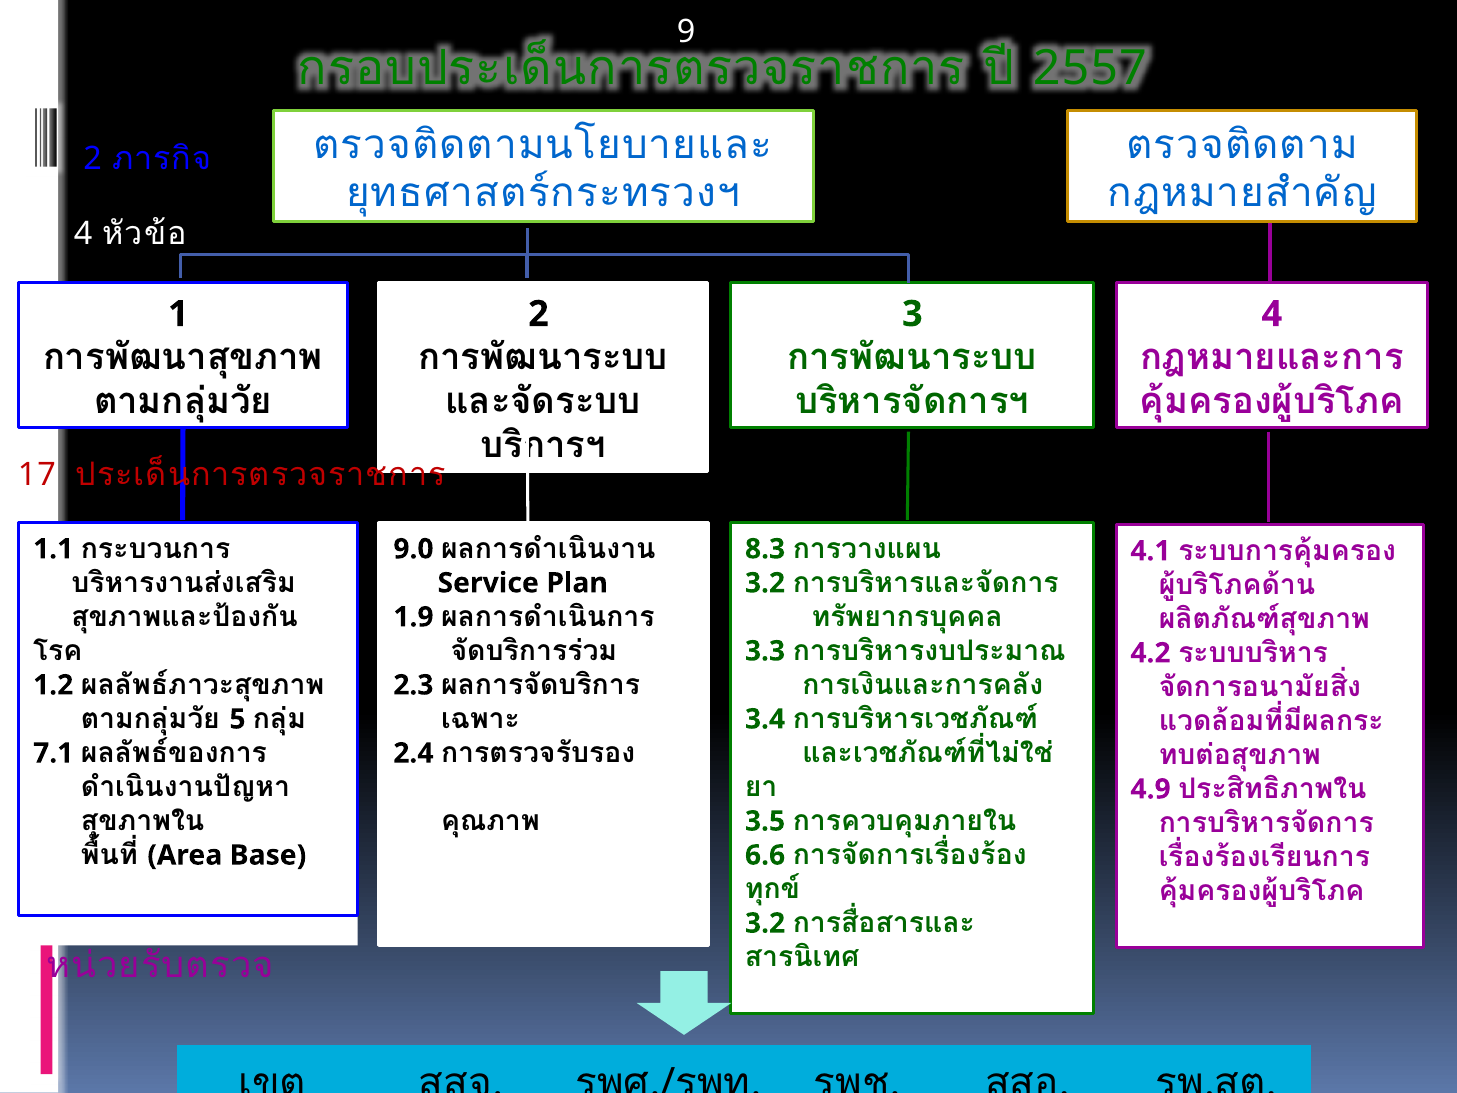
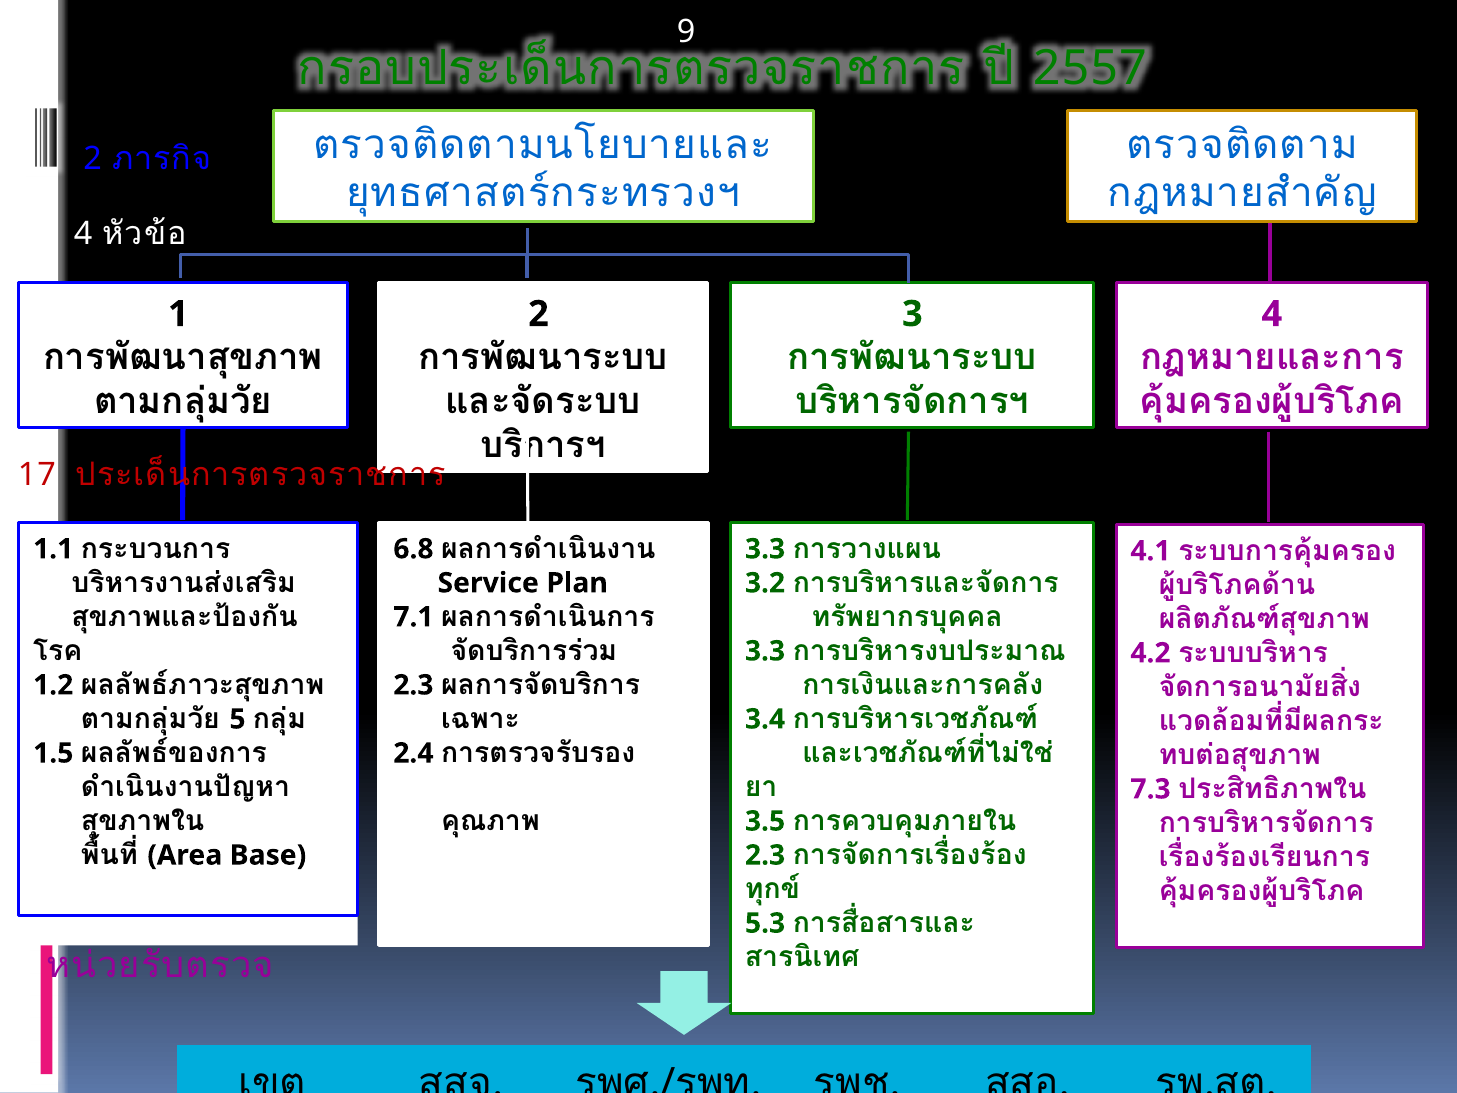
9.0: 9.0 -> 6.8
8.3 at (765, 549): 8.3 -> 3.3
1.9: 1.9 -> 7.1
7.1: 7.1 -> 1.5
4.9: 4.9 -> 7.3
6.6 at (765, 855): 6.6 -> 2.3
3.2 at (765, 923): 3.2 -> 5.3
